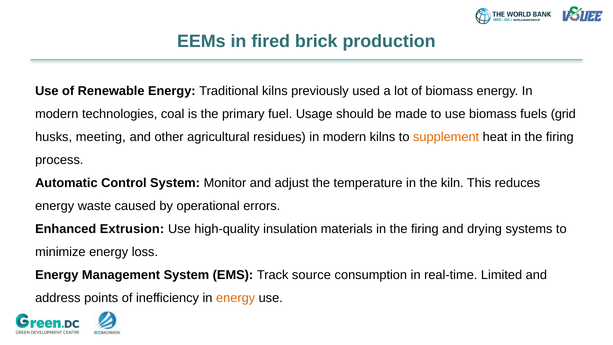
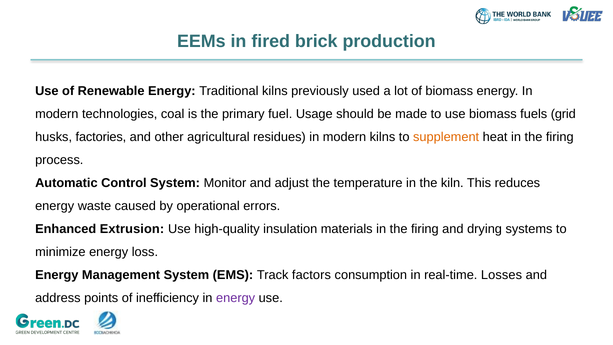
meeting: meeting -> factories
source: source -> factors
Limited: Limited -> Losses
energy at (236, 298) colour: orange -> purple
